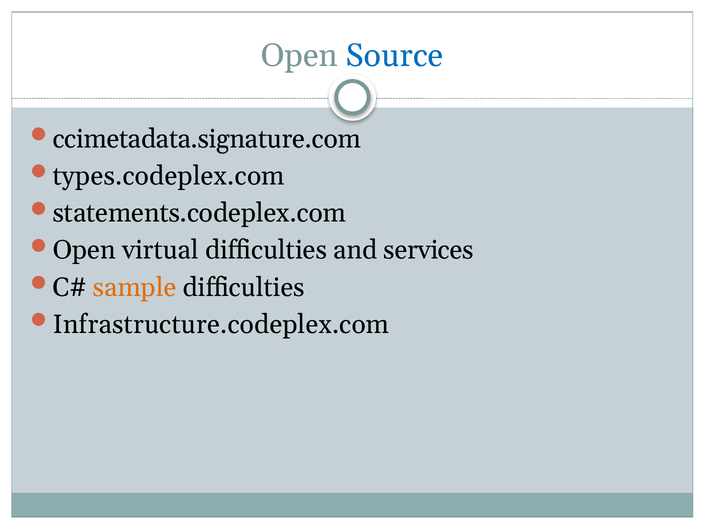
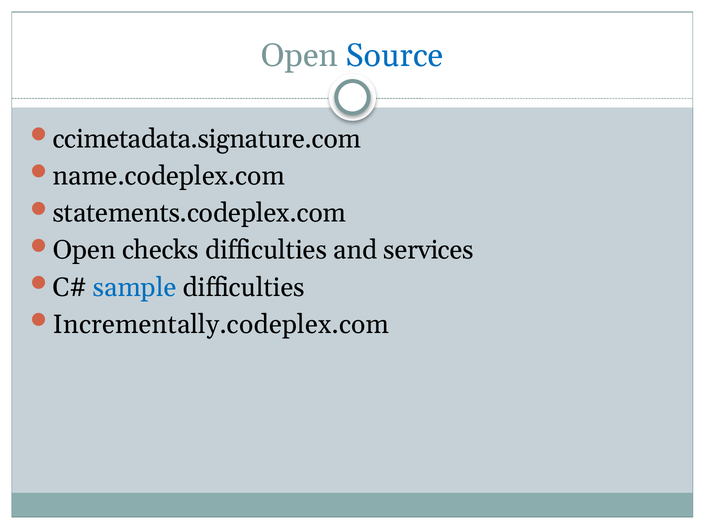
types.codeplex.com: types.codeplex.com -> name.codeplex.com
virtual: virtual -> checks
sample colour: orange -> blue
Infrastructure.codeplex.com: Infrastructure.codeplex.com -> Incrementally.codeplex.com
